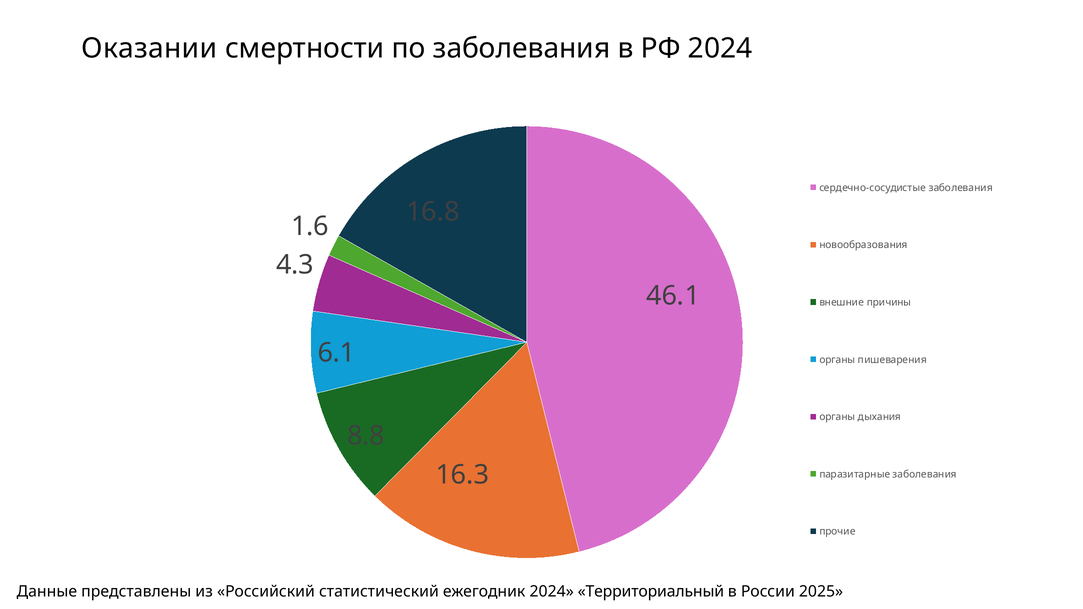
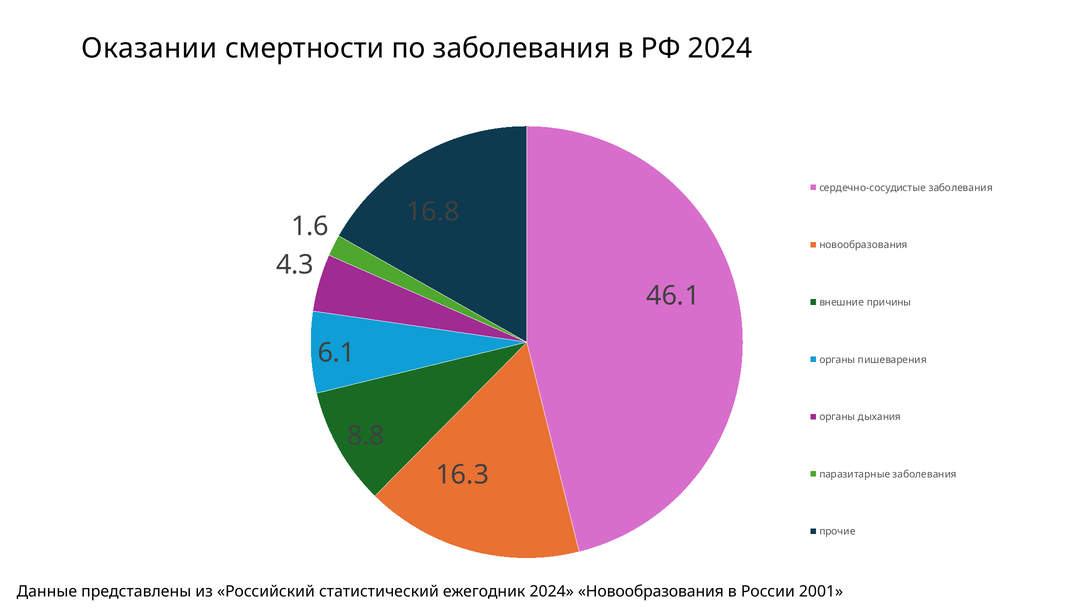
2024 Территориальный: Территориальный -> Новообразования
2025: 2025 -> 2001
